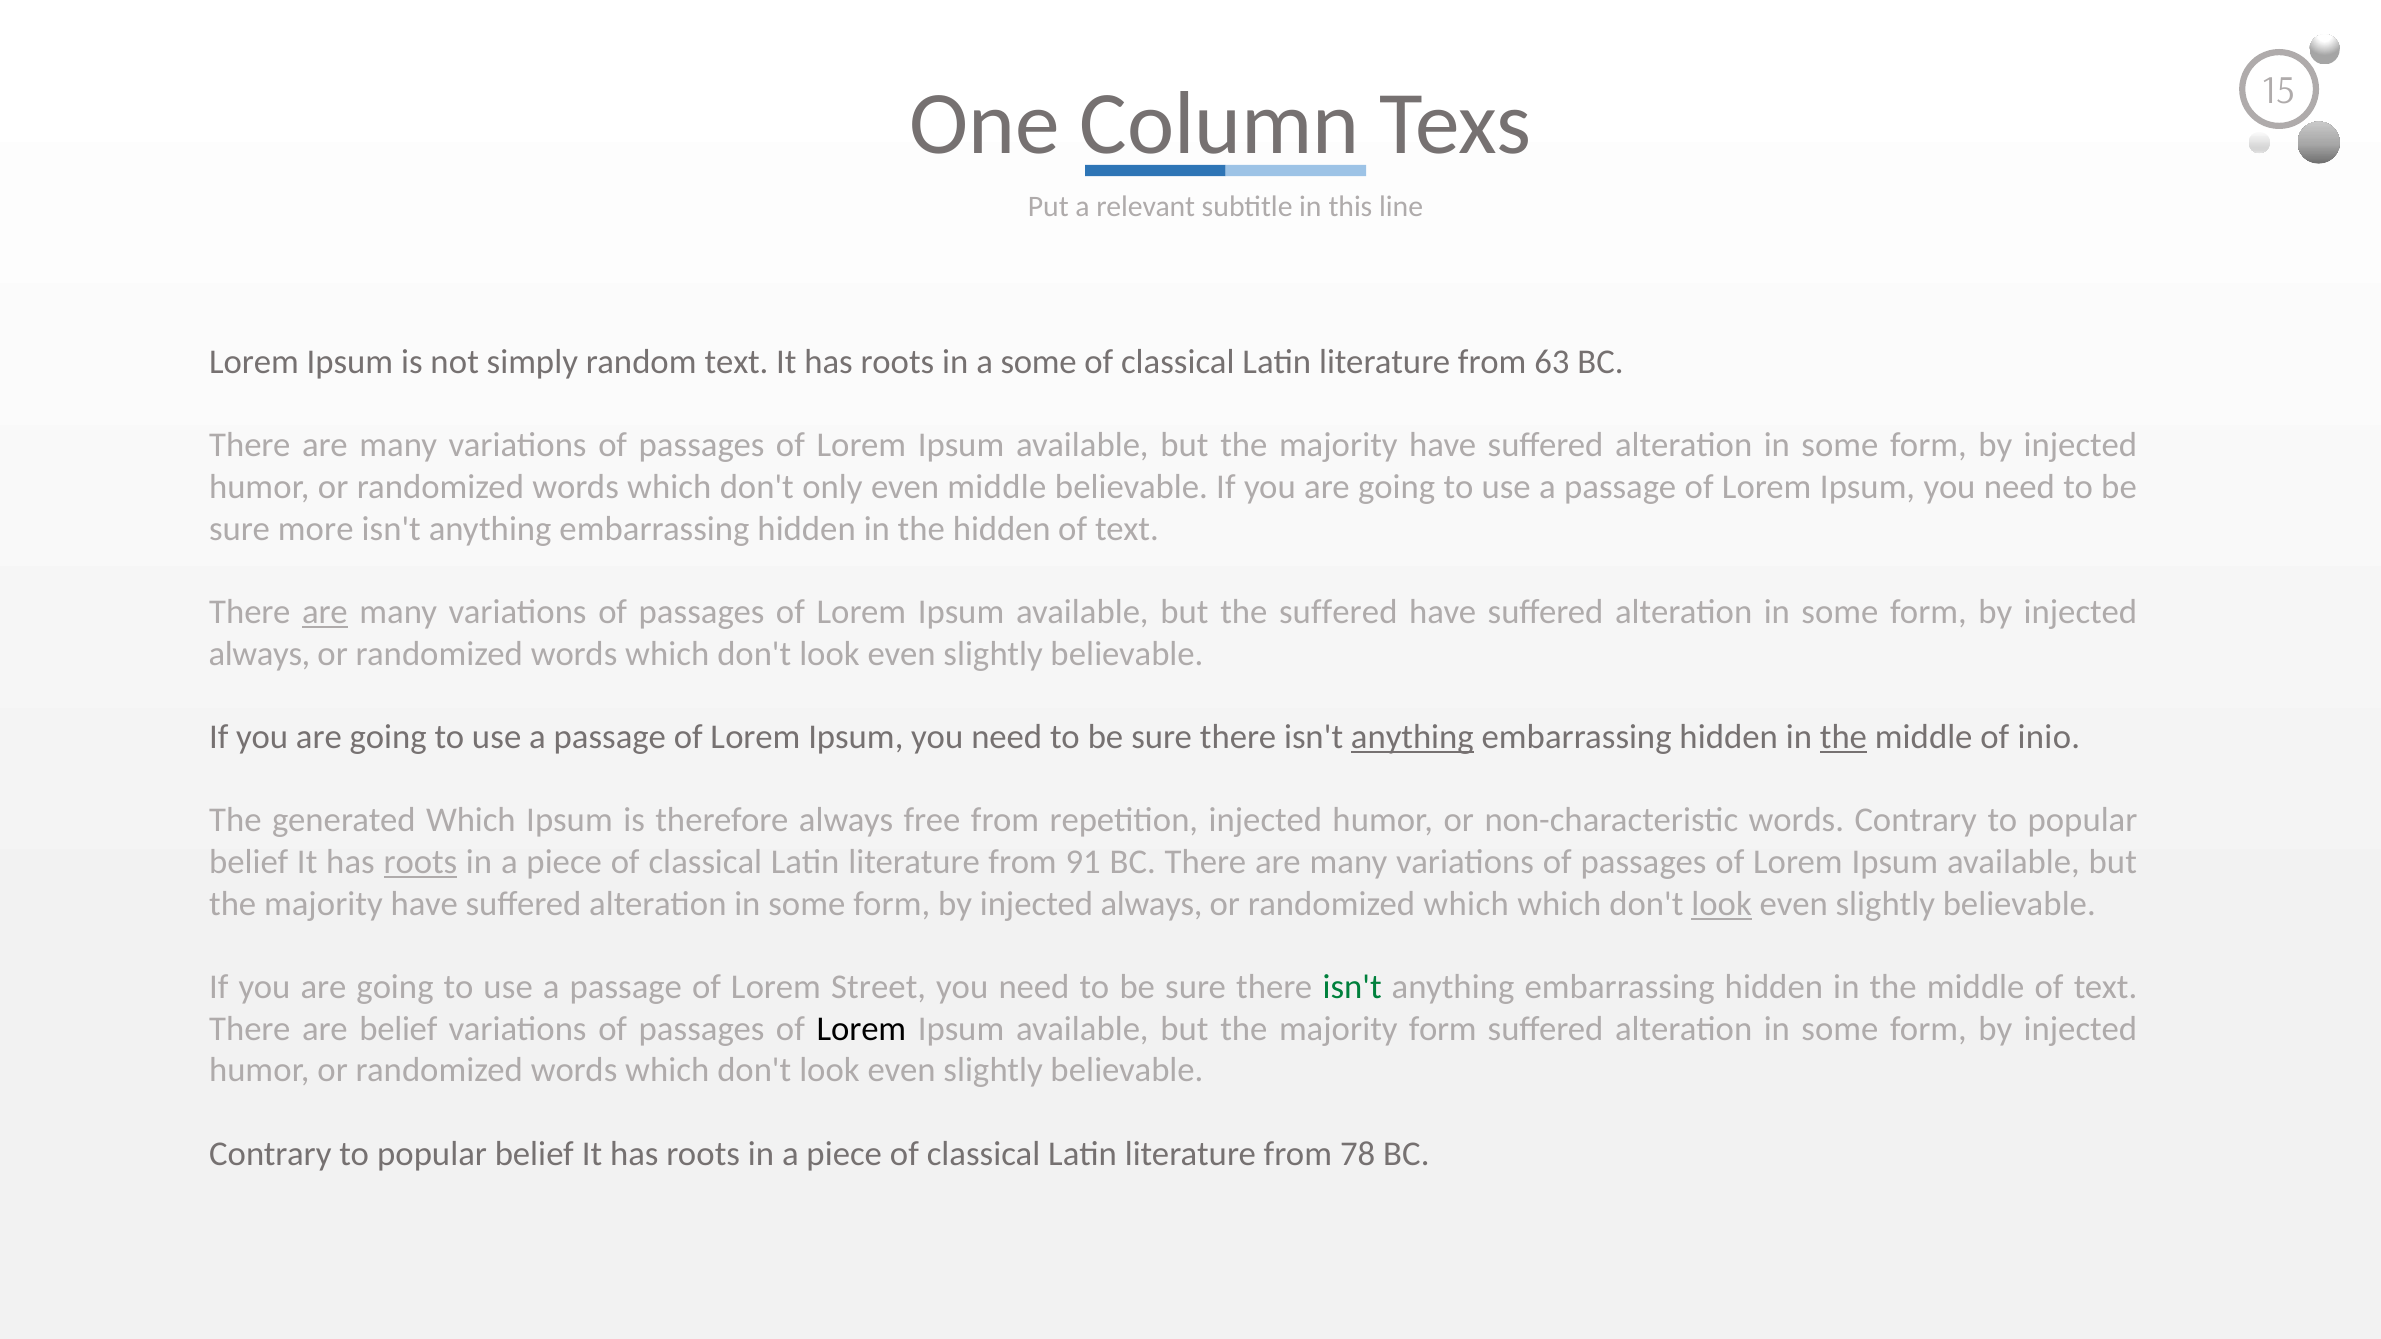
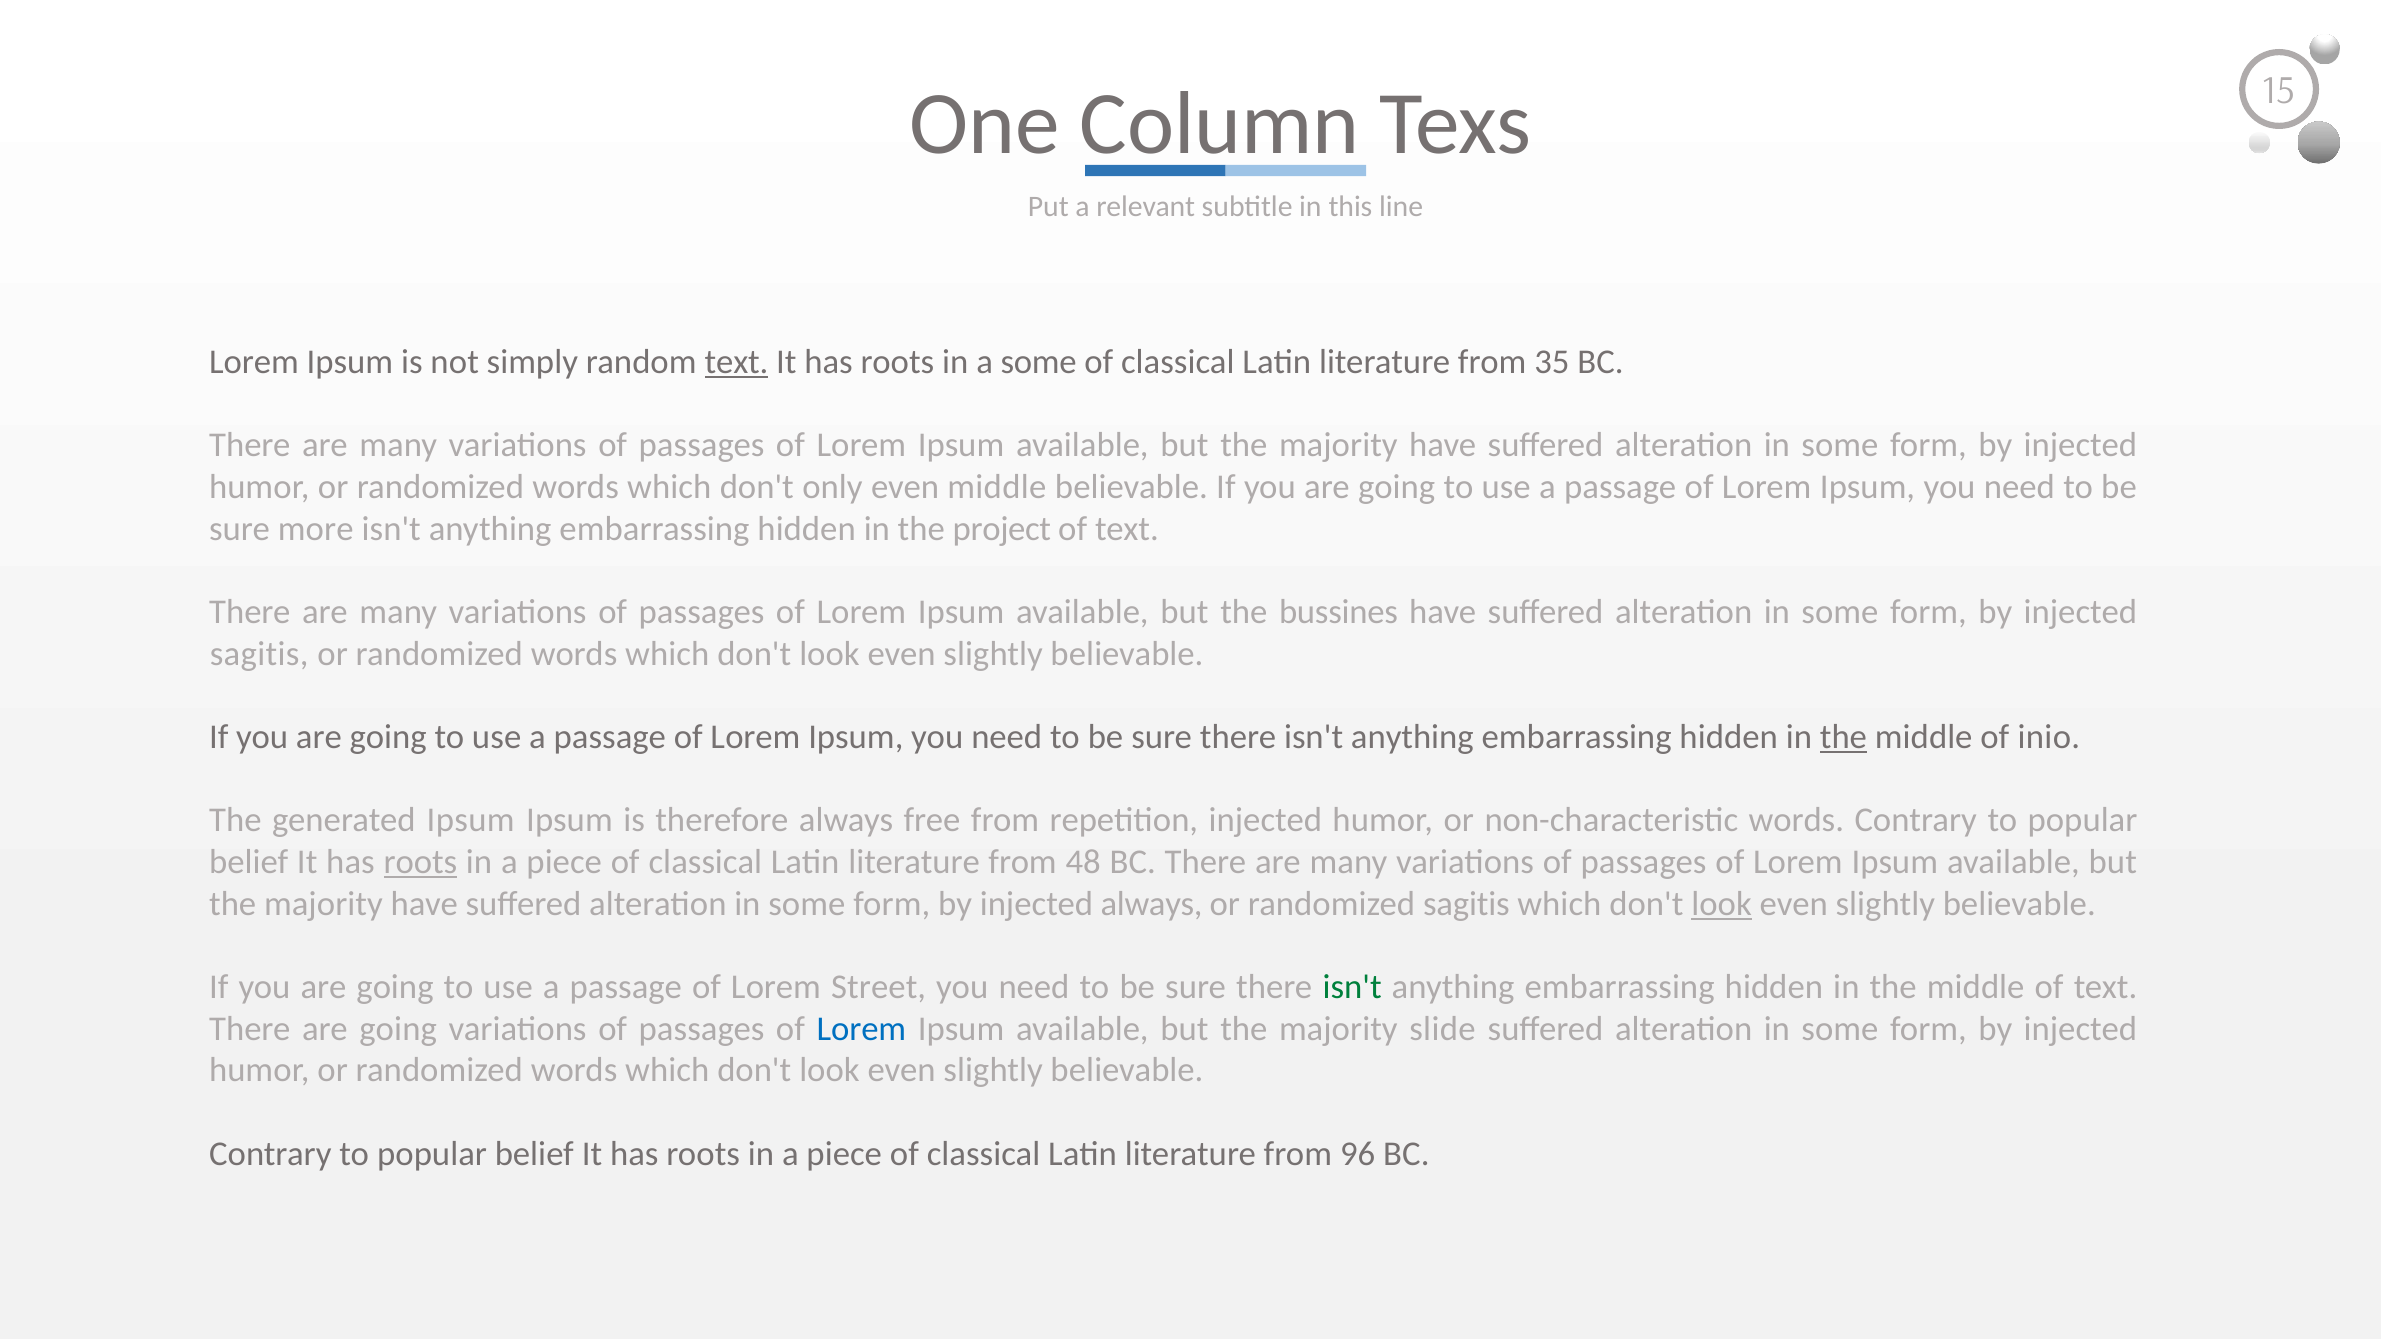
text at (737, 362) underline: none -> present
63: 63 -> 35
the hidden: hidden -> project
are at (325, 612) underline: present -> none
the suffered: suffered -> bussines
always at (259, 654): always -> sagitis
anything at (1412, 737) underline: present -> none
generated Which: Which -> Ipsum
91: 91 -> 48
randomized which: which -> sagitis
There are belief: belief -> going
Lorem at (861, 1029) colour: black -> blue
majority form: form -> slide
78: 78 -> 96
